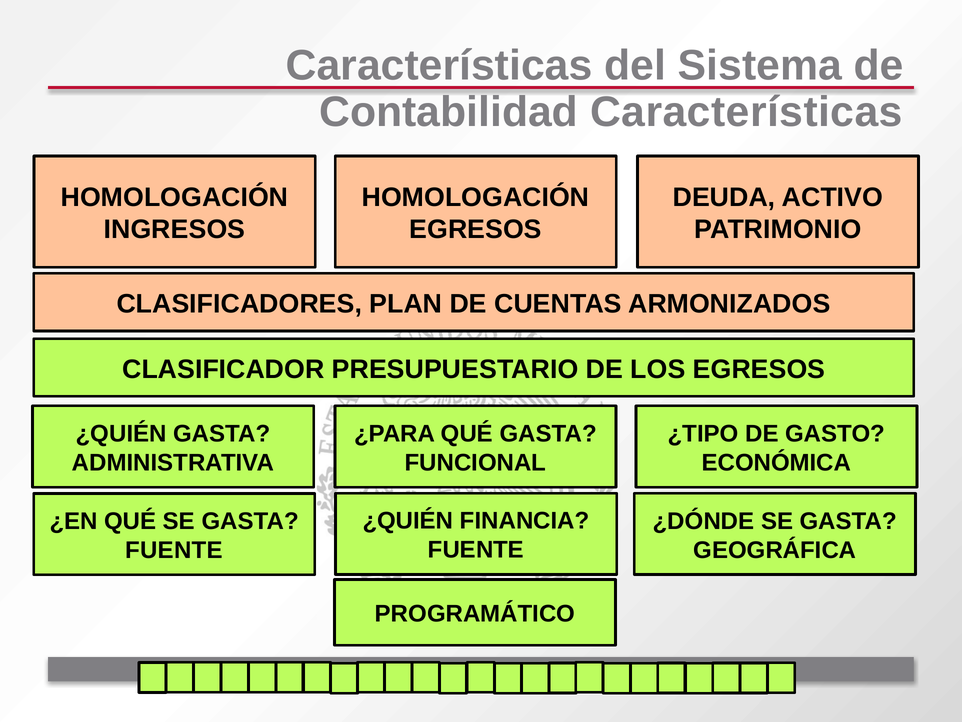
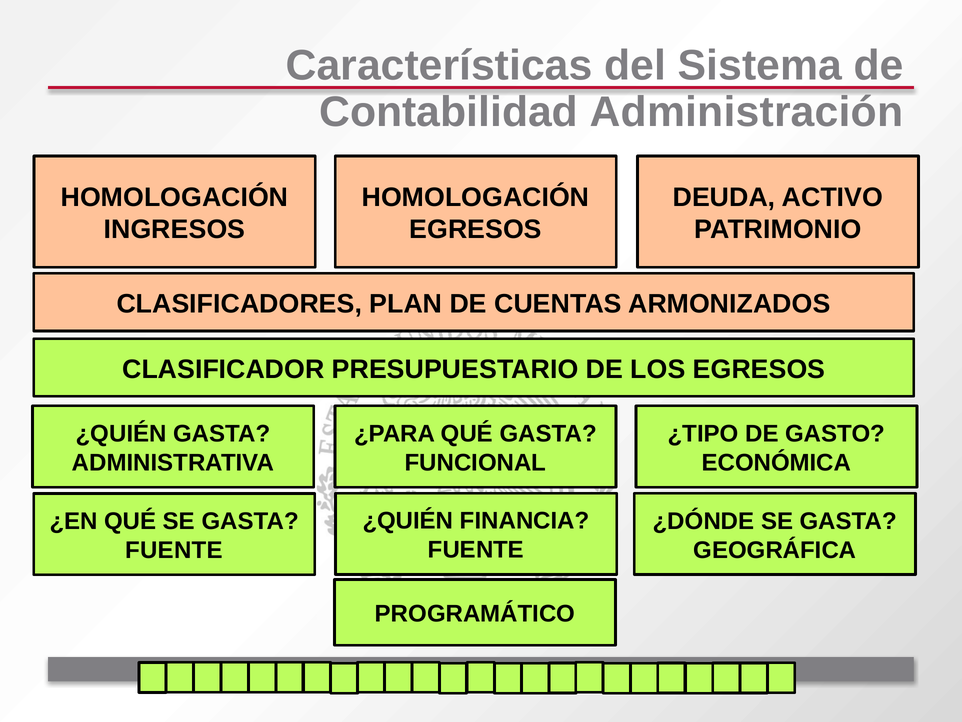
Contabilidad Características: Características -> Administración
